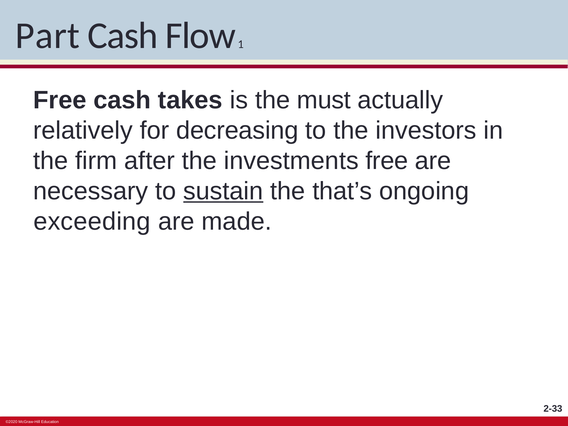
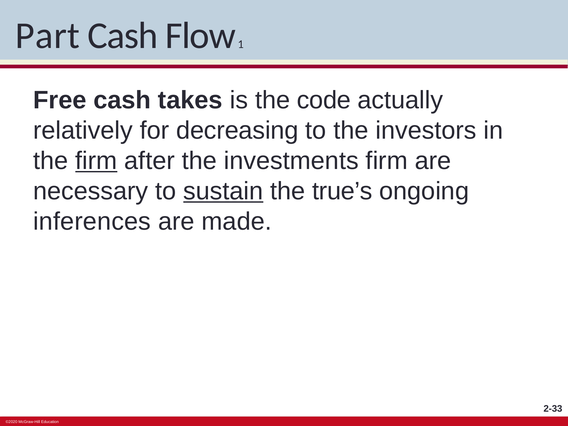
must: must -> code
firm at (96, 161) underline: none -> present
investments free: free -> firm
that’s: that’s -> true’s
exceeding: exceeding -> inferences
